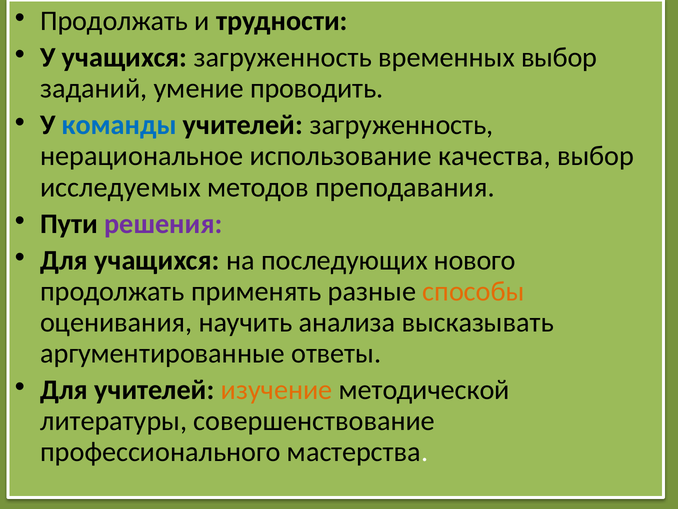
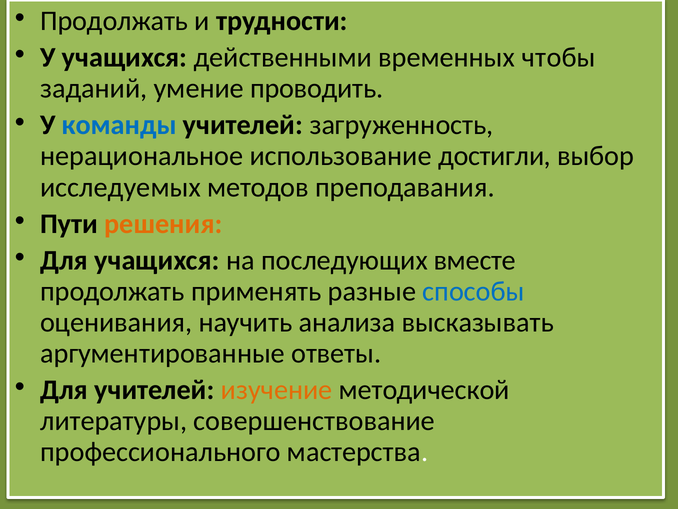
учащихся загруженность: загруженность -> действенными
временных выбор: выбор -> чтобы
качества: качества -> достигли
решения colour: purple -> orange
нового: нового -> вместе
способы colour: orange -> blue
